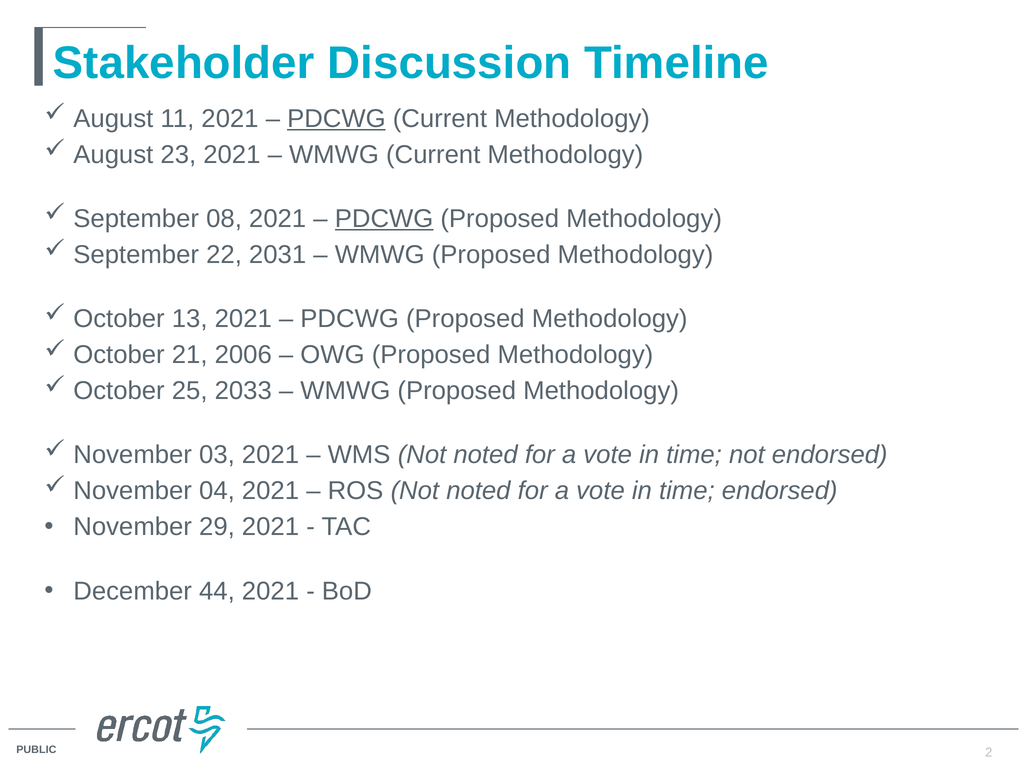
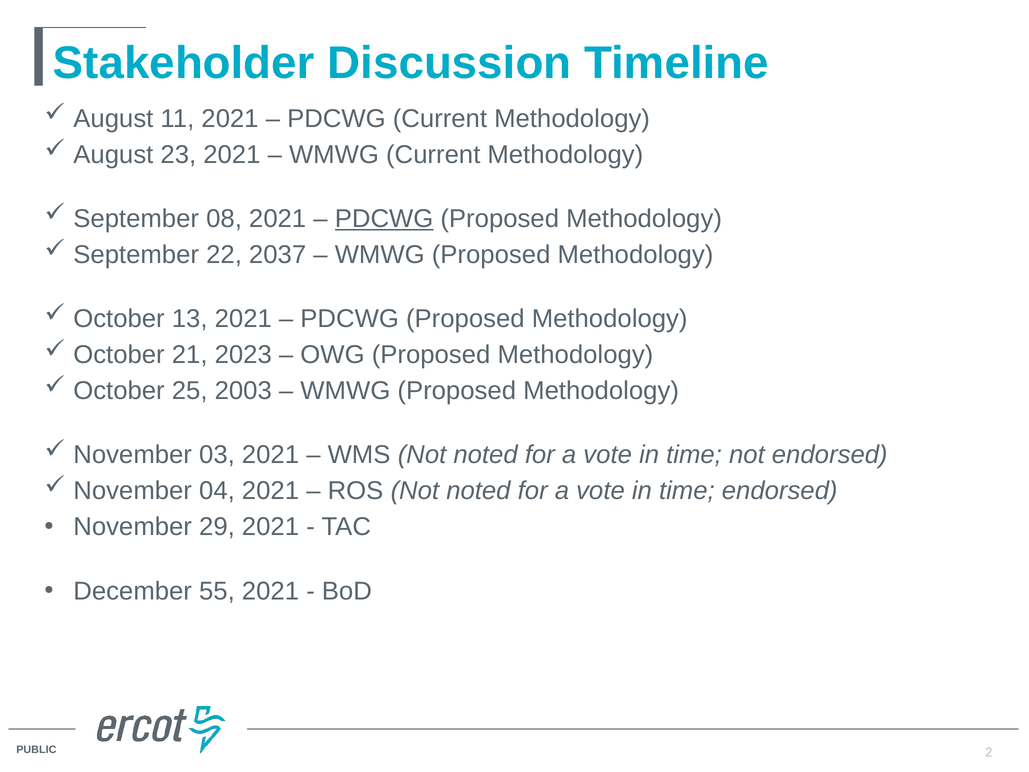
PDCWG at (336, 119) underline: present -> none
2031: 2031 -> 2037
2006: 2006 -> 2023
2033: 2033 -> 2003
44: 44 -> 55
